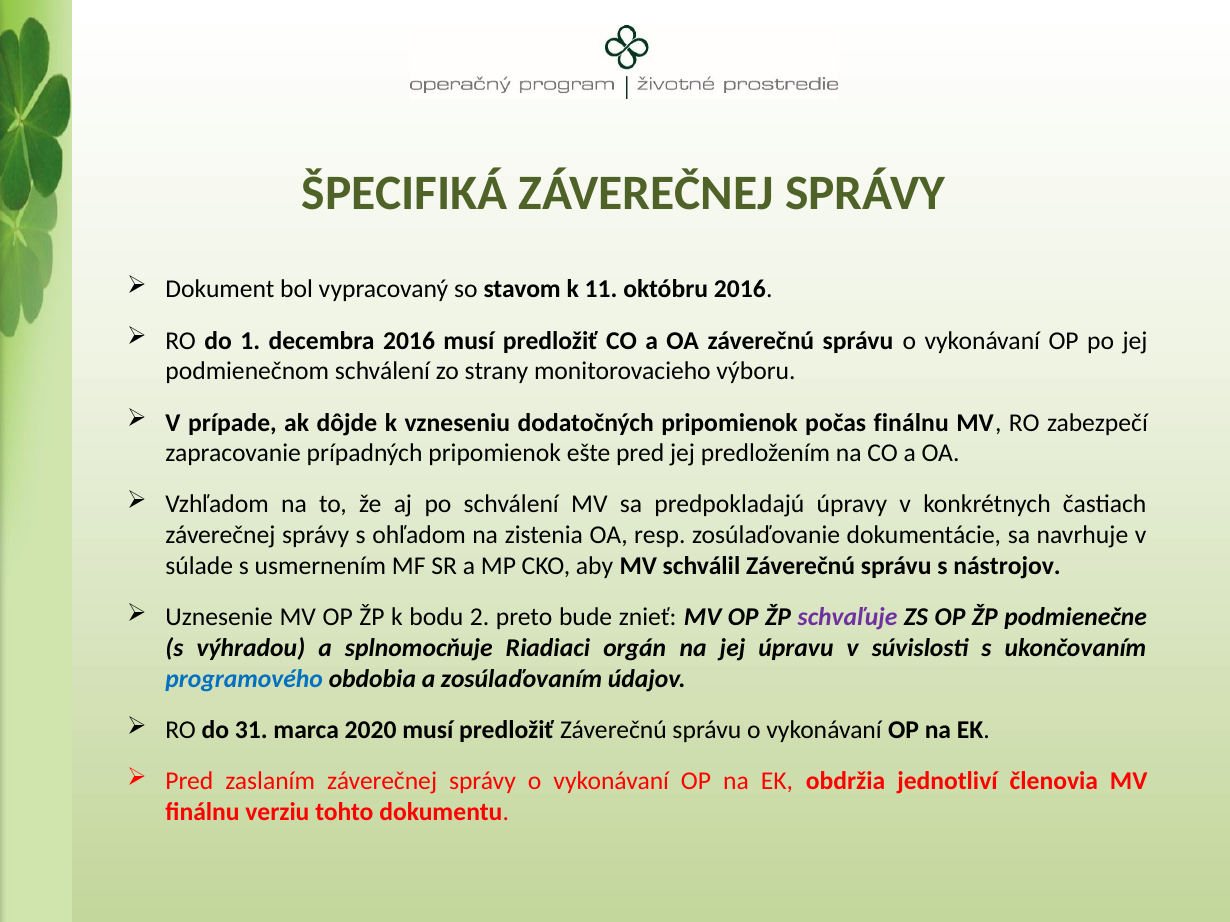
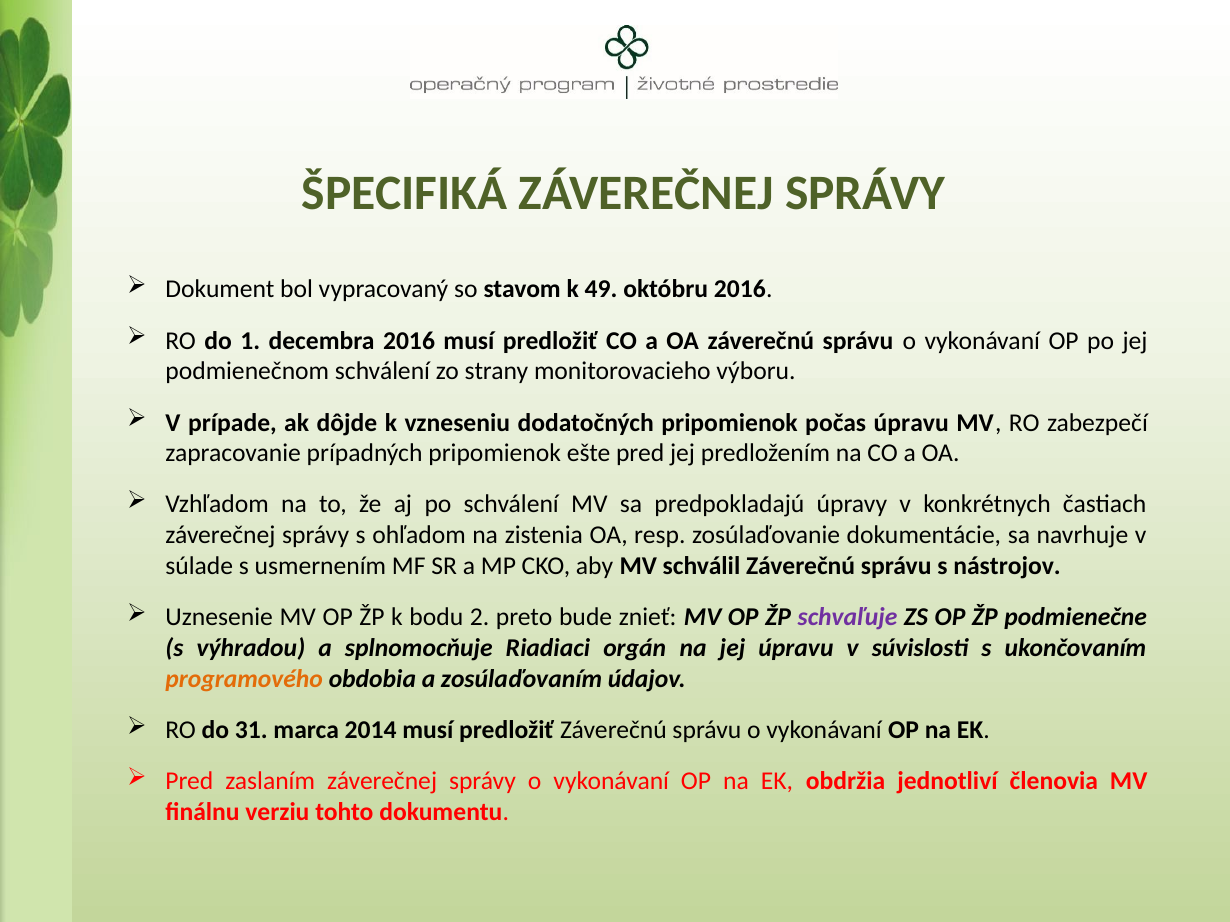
11: 11 -> 49
počas finálnu: finálnu -> úpravu
programového colour: blue -> orange
2020: 2020 -> 2014
